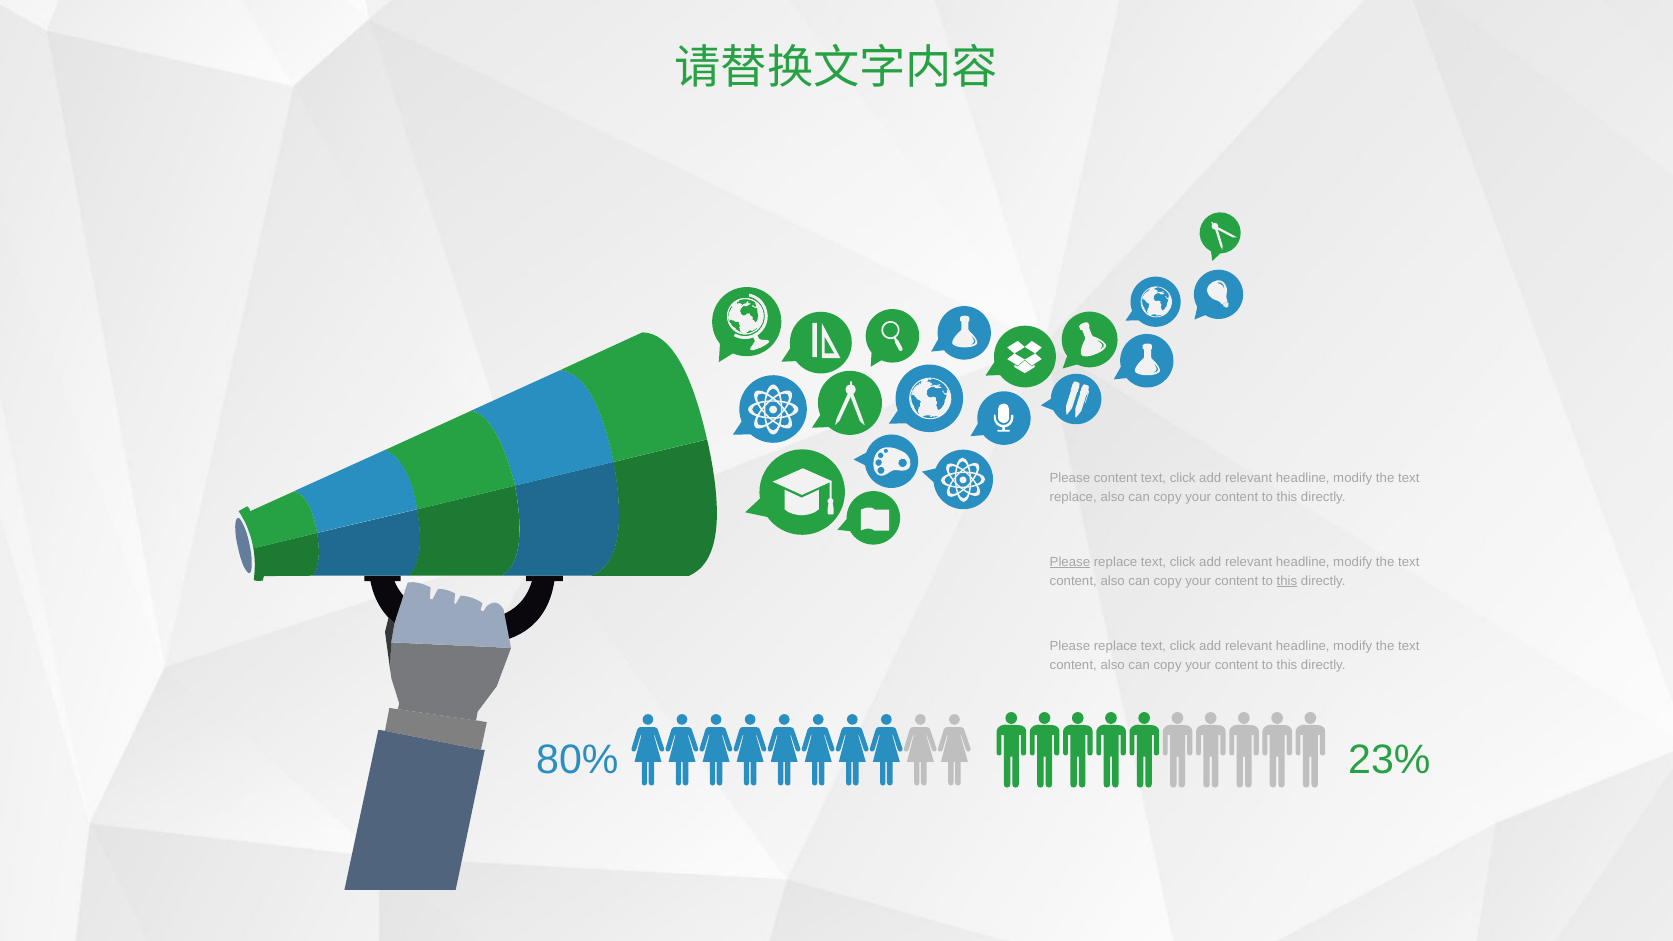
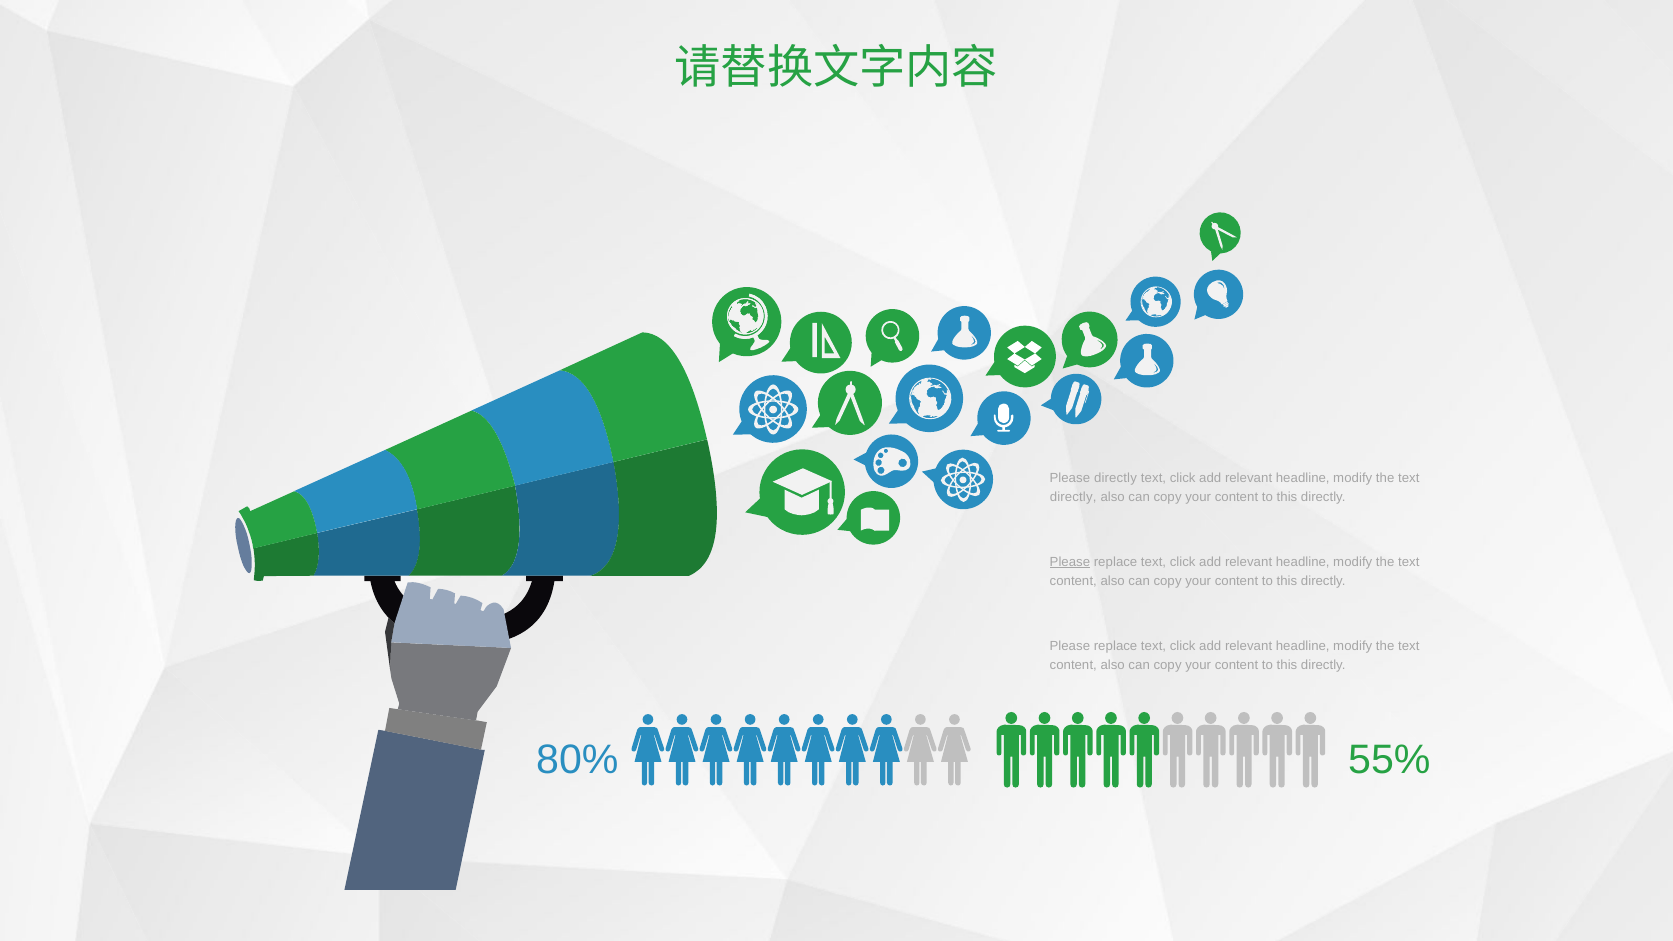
Please content: content -> directly
replace at (1073, 497): replace -> directly
this at (1287, 581) underline: present -> none
23%: 23% -> 55%
